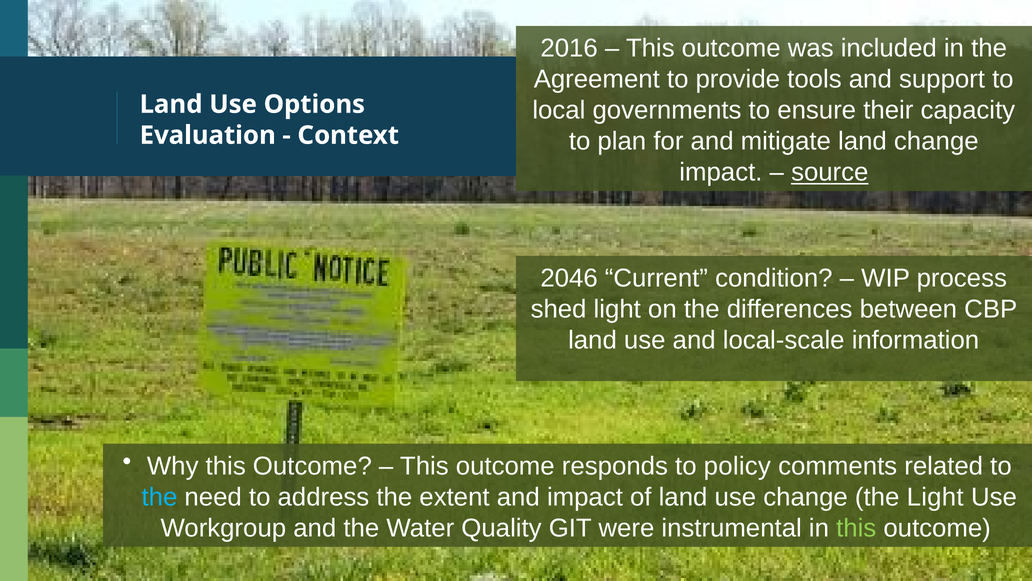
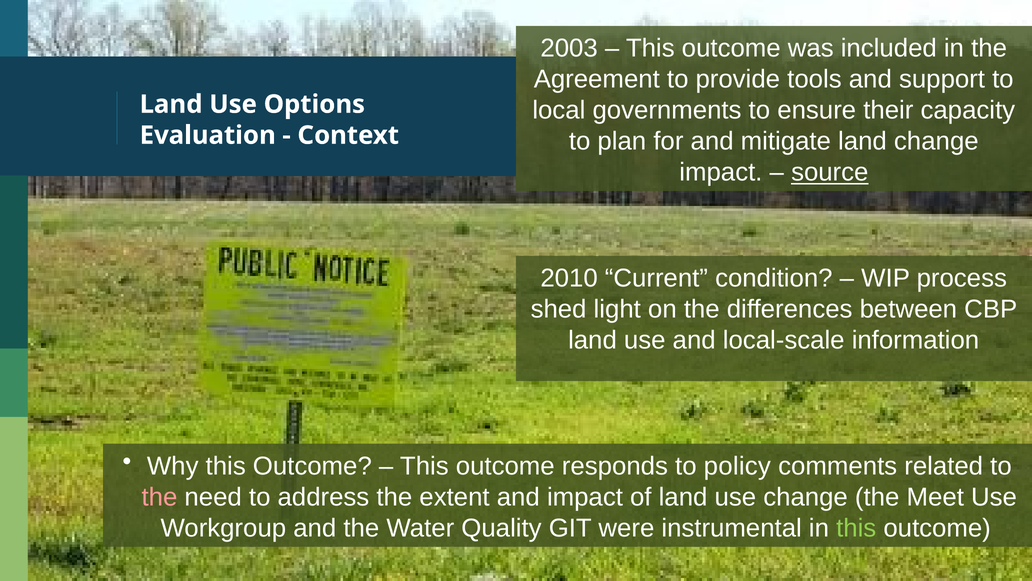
2016: 2016 -> 2003
2046: 2046 -> 2010
the at (159, 497) colour: light blue -> pink
the Light: Light -> Meet
